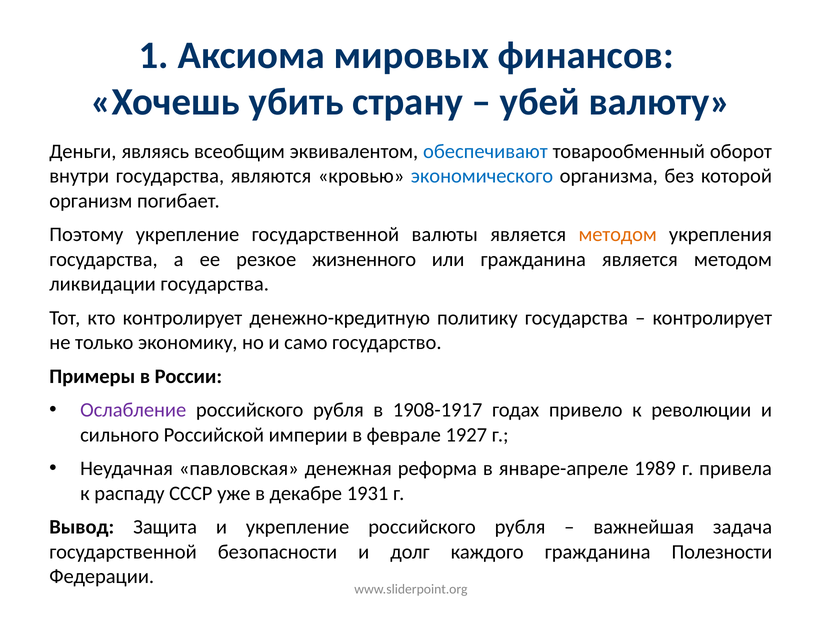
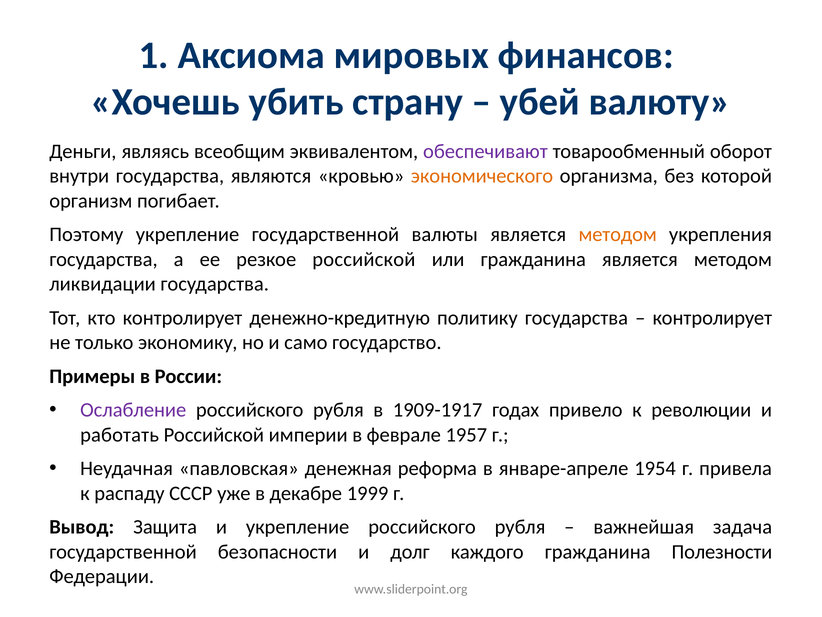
обеспечивают colour: blue -> purple
экономического colour: blue -> orange
резкое жизненного: жизненного -> российской
1908-1917: 1908-1917 -> 1909-1917
сильного: сильного -> работать
1927: 1927 -> 1957
1989: 1989 -> 1954
1931: 1931 -> 1999
